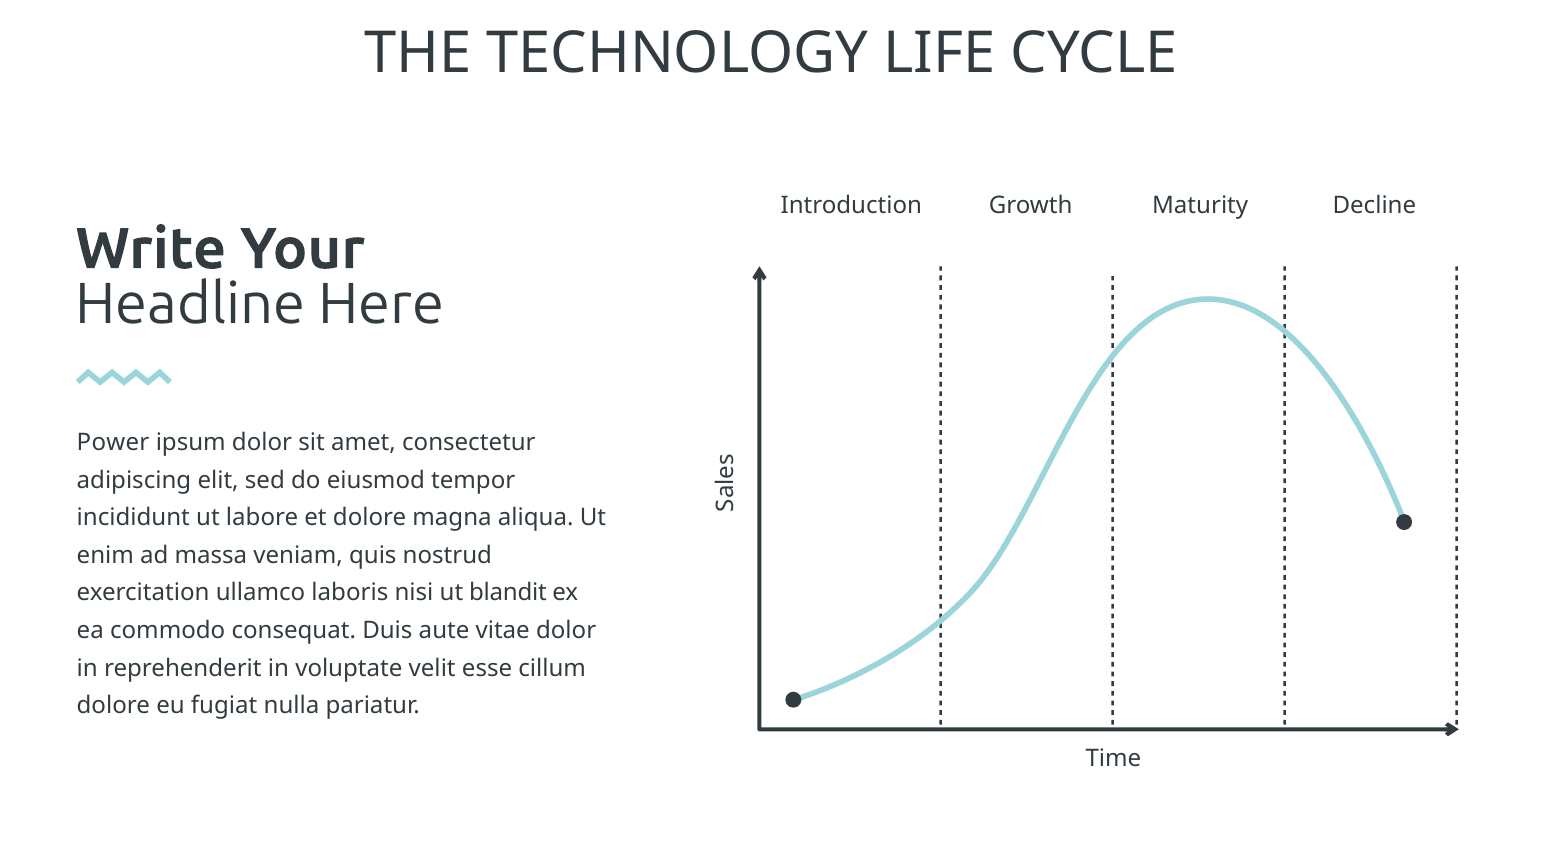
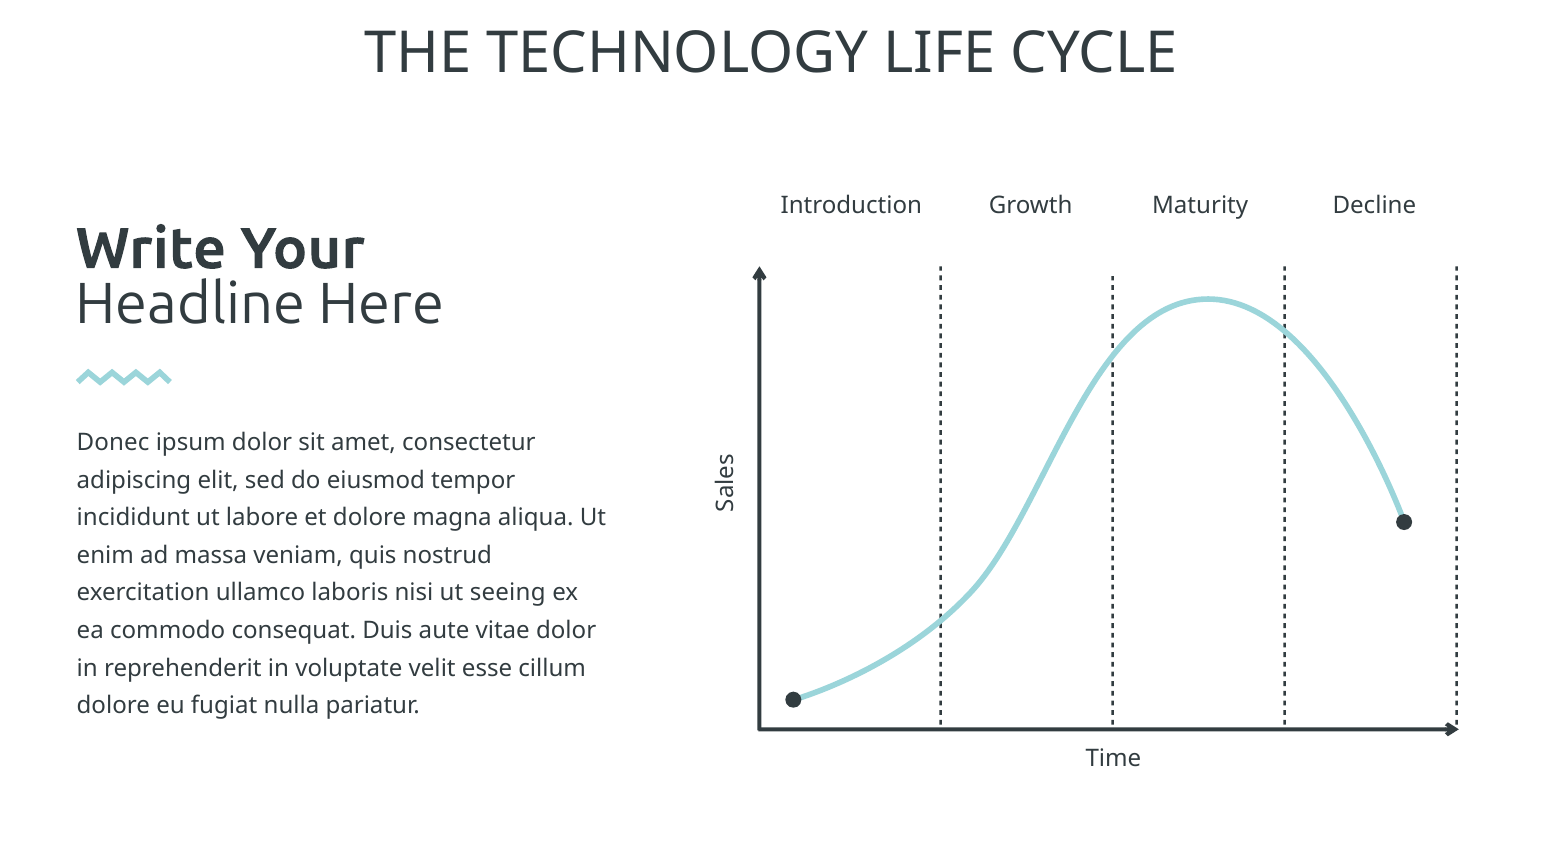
Power: Power -> Donec
blandit: blandit -> seeing
